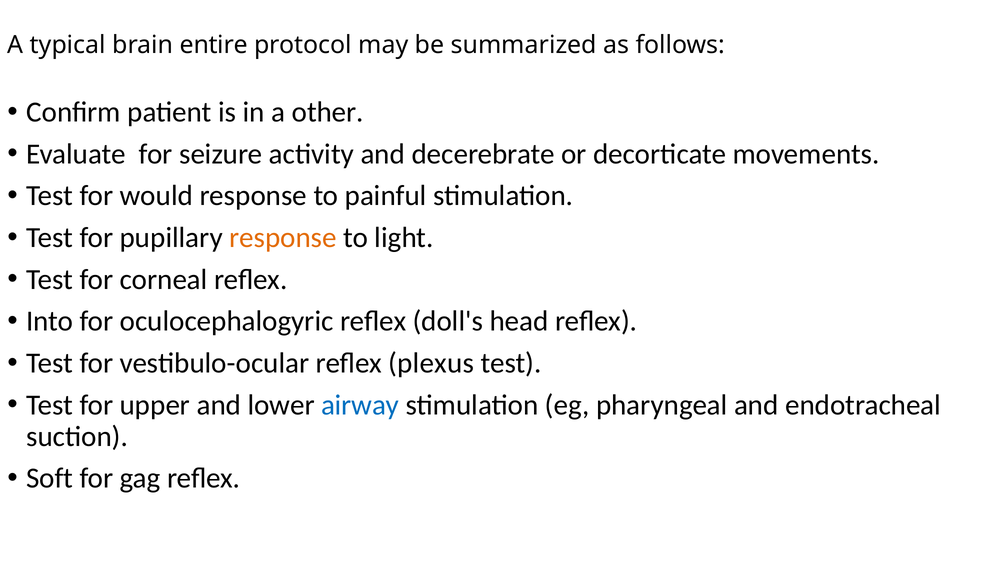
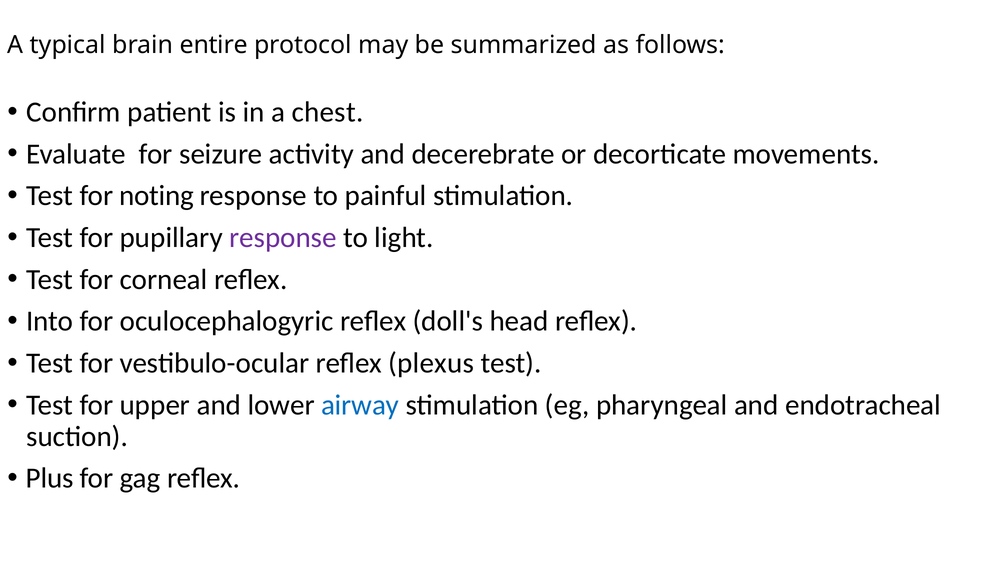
other: other -> chest
would: would -> noting
response at (283, 237) colour: orange -> purple
Soft: Soft -> Plus
